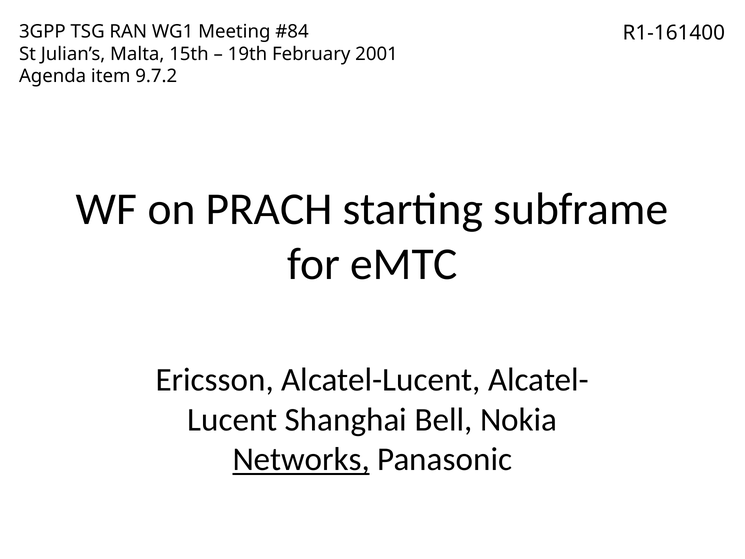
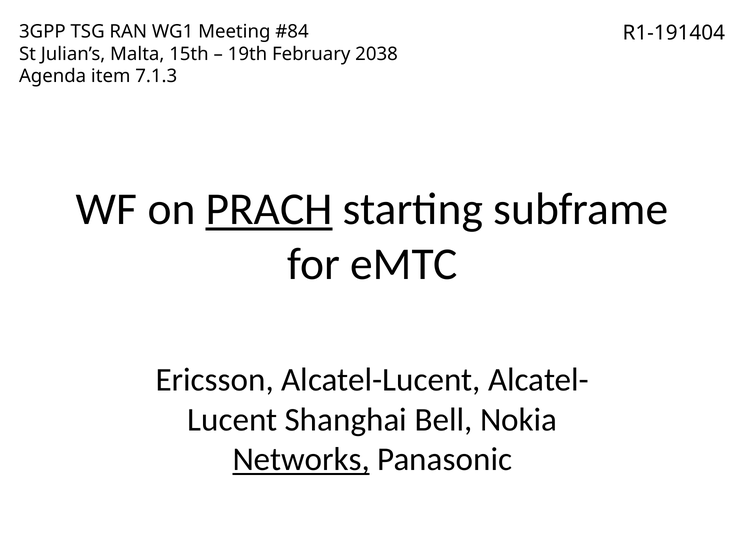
R1-161400: R1-161400 -> R1-191404
2001: 2001 -> 2038
9.7.2: 9.7.2 -> 7.1.3
PRACH underline: none -> present
